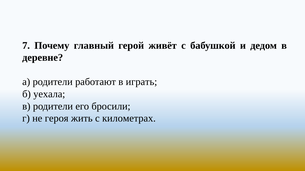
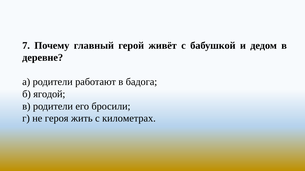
играть: играть -> бадога
уехала: уехала -> ягодой
